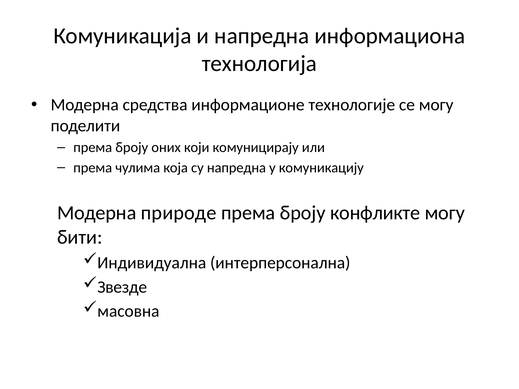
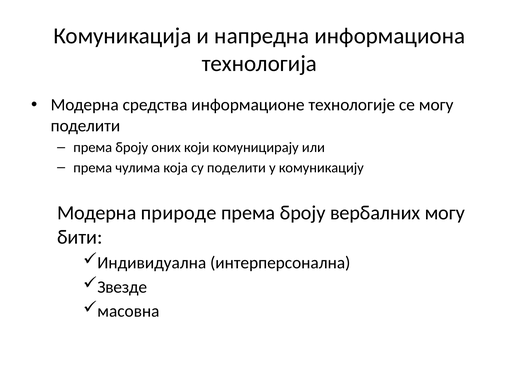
су напредна: напредна -> поделити
конфликте: конфликте -> вербалних
